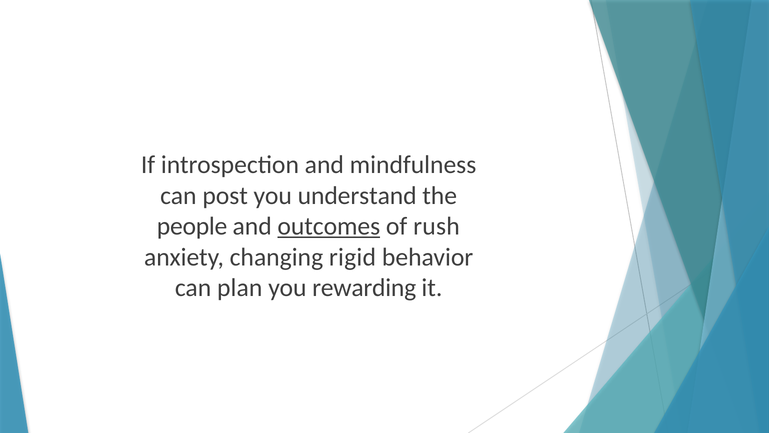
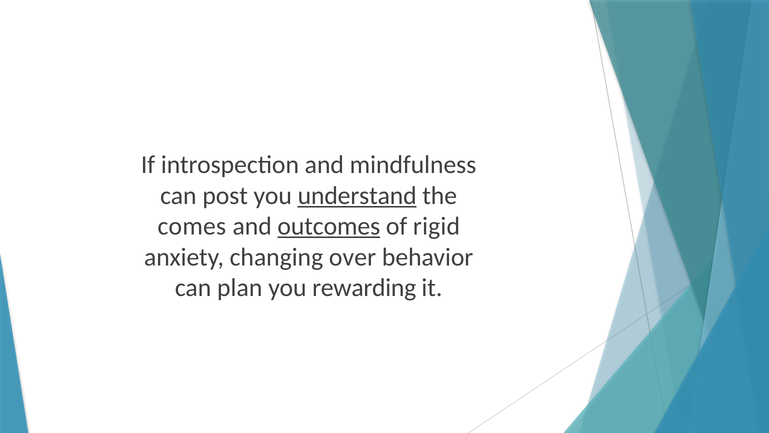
understand underline: none -> present
people: people -> comes
rush: rush -> rigid
rigid: rigid -> over
